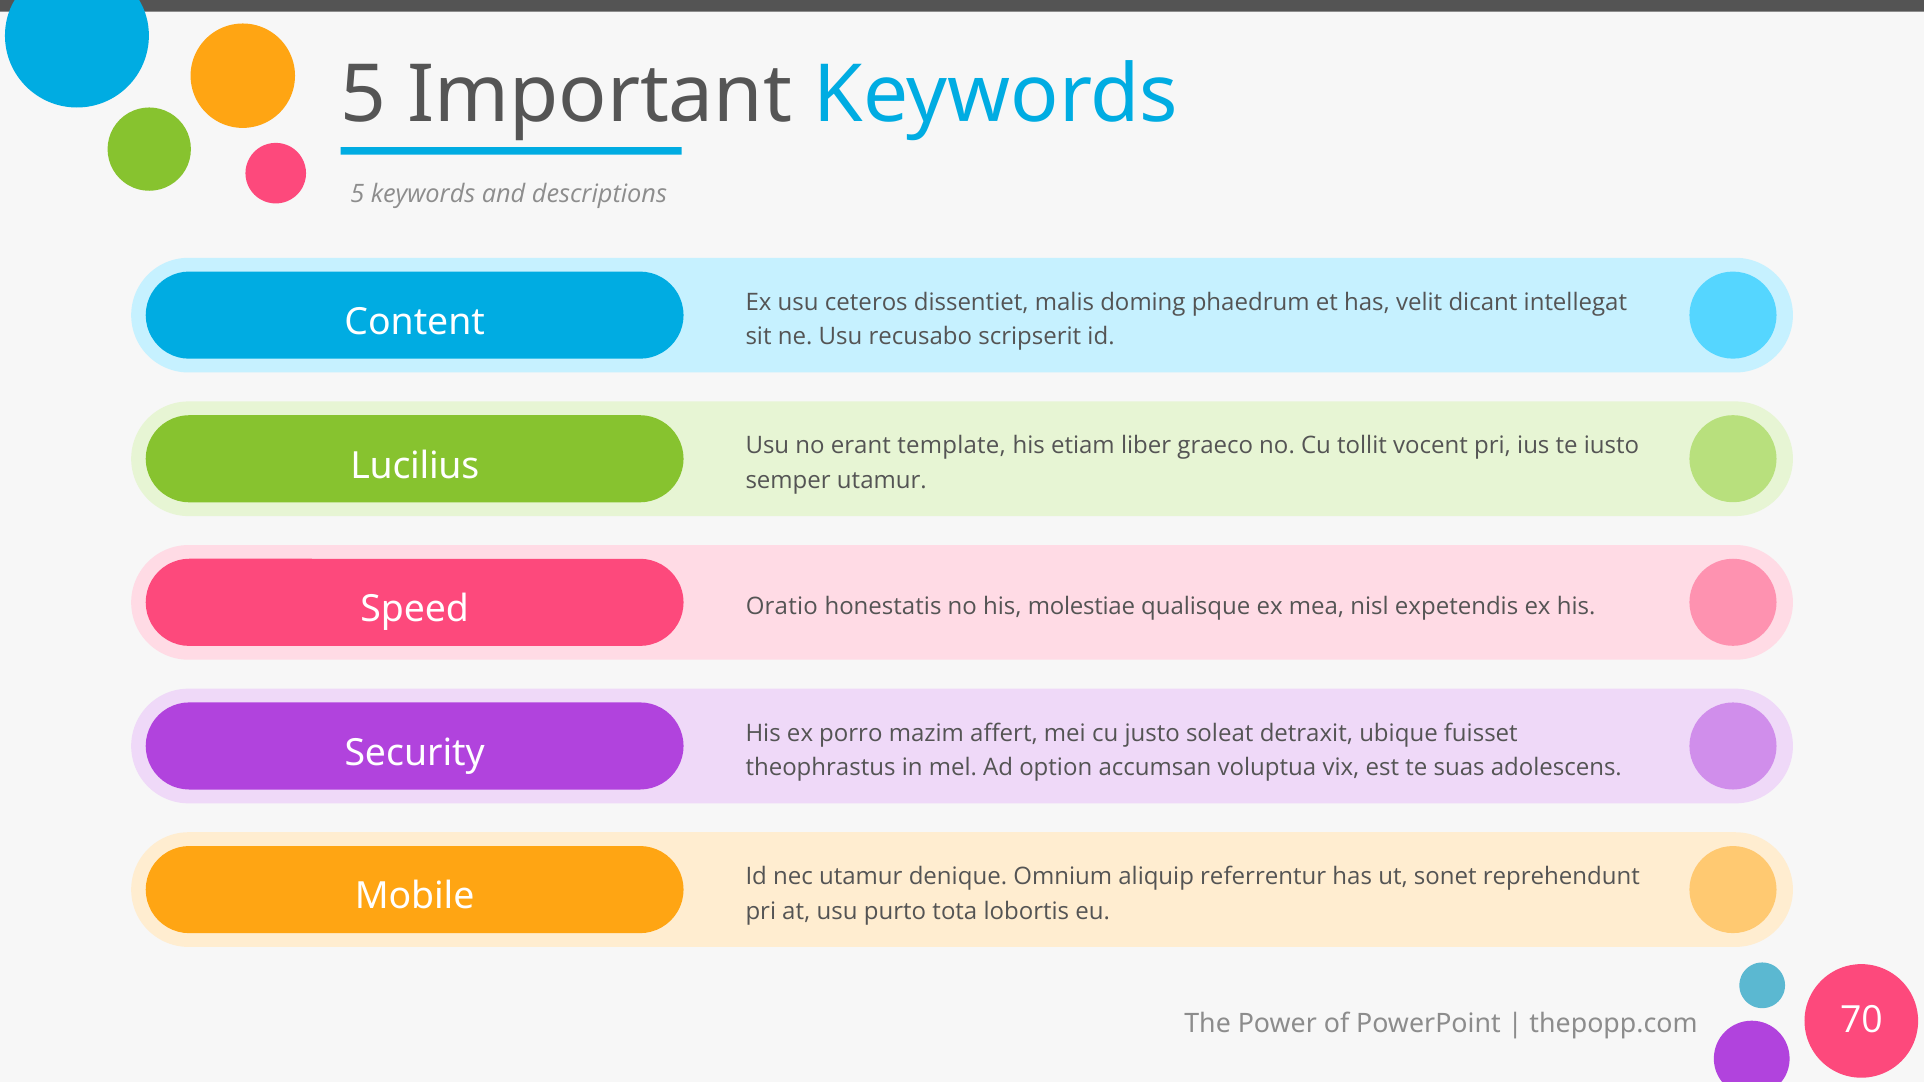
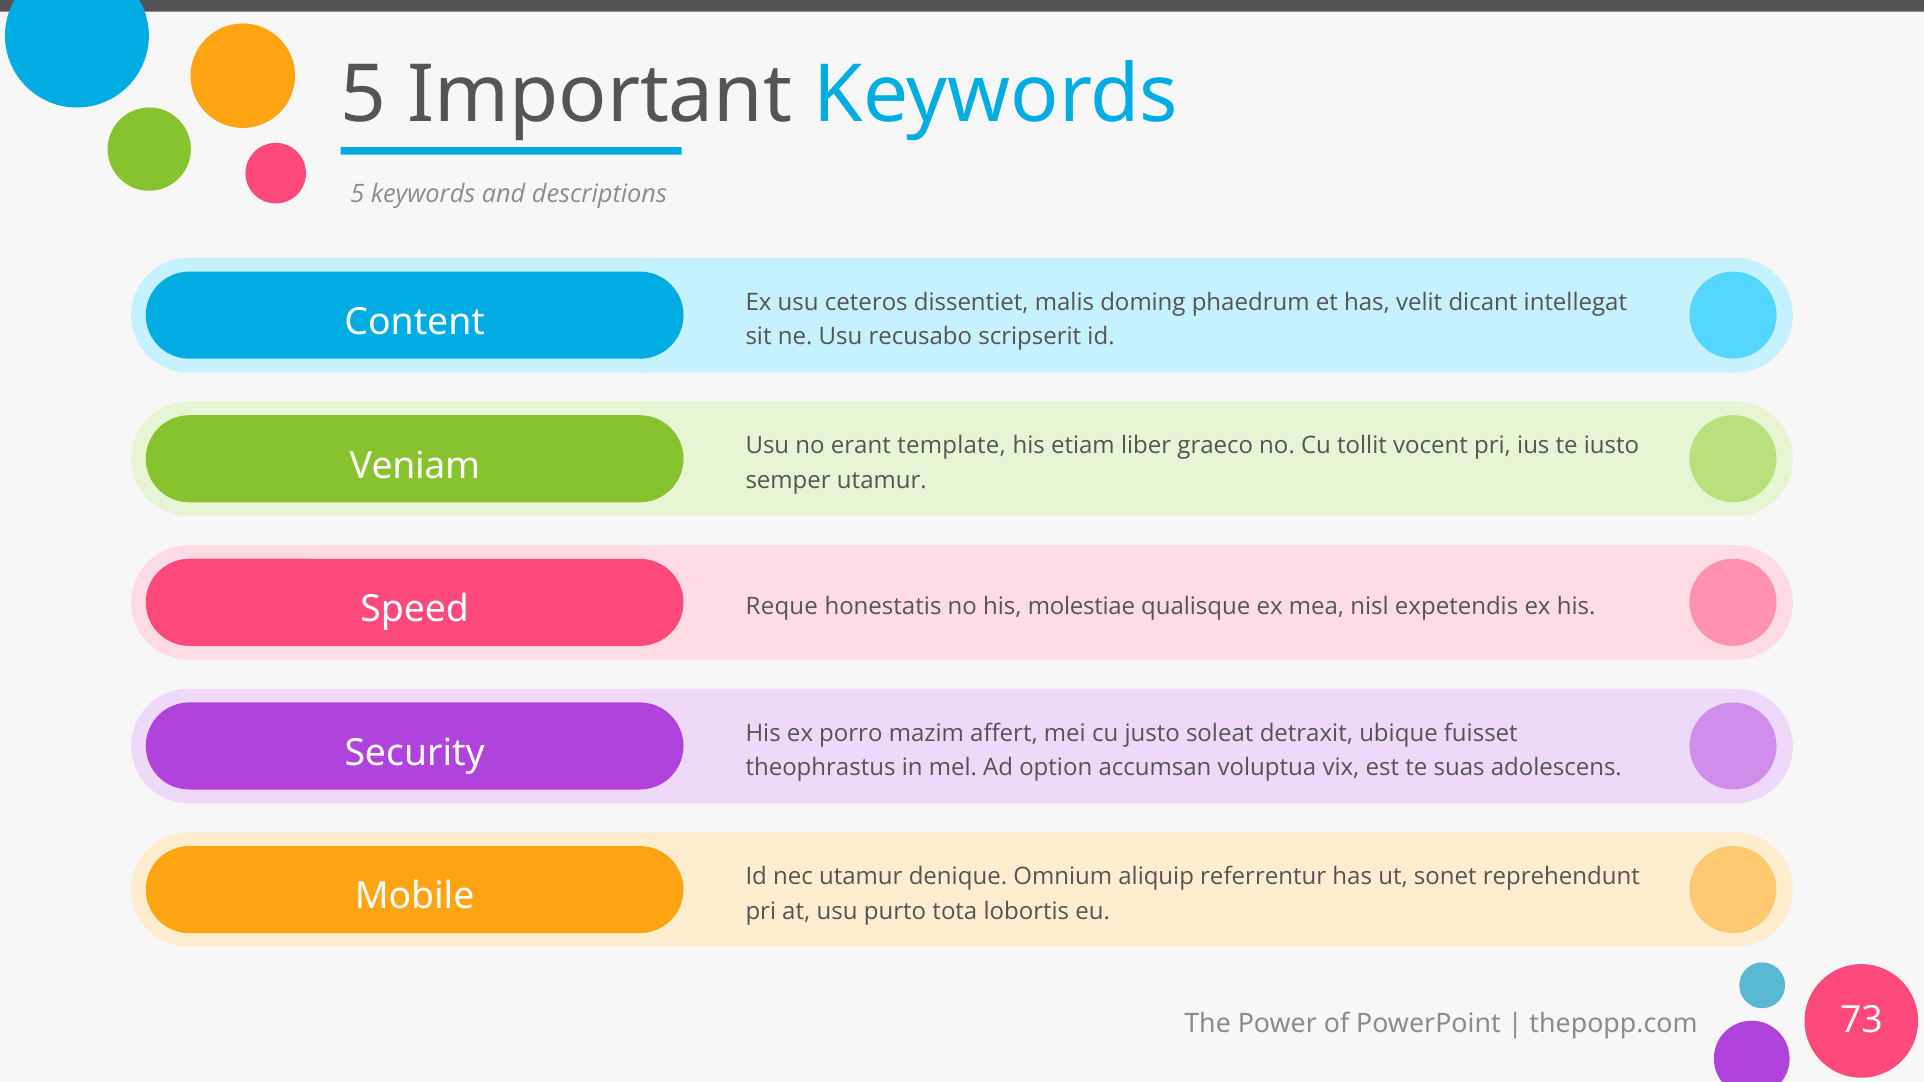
Lucilius: Lucilius -> Veniam
Oratio: Oratio -> Reque
70: 70 -> 73
